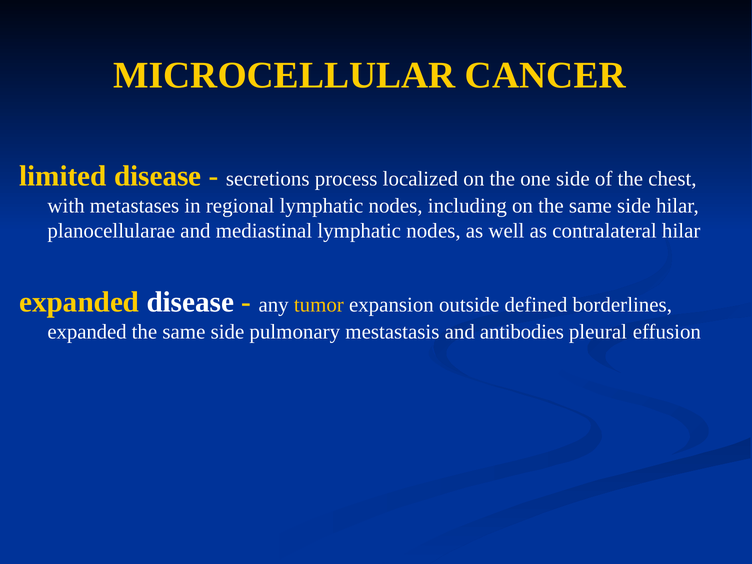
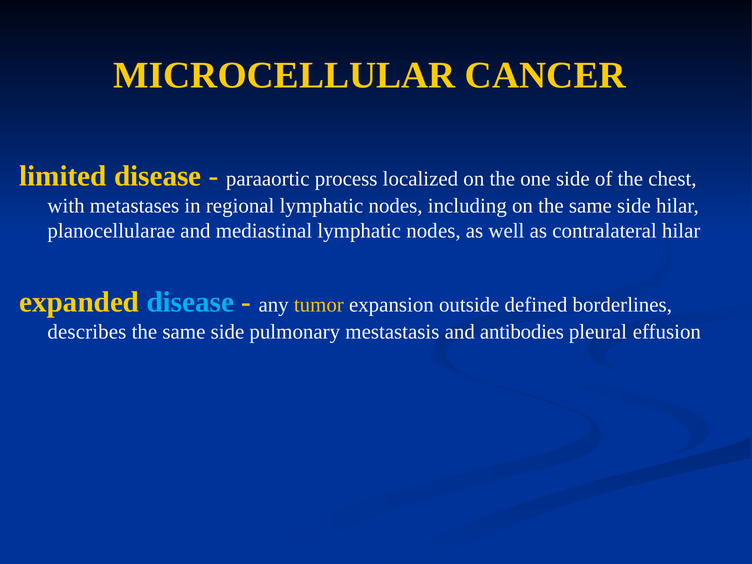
secretions: secretions -> paraaortic
disease at (190, 302) colour: white -> light blue
expanded at (87, 332): expanded -> describes
